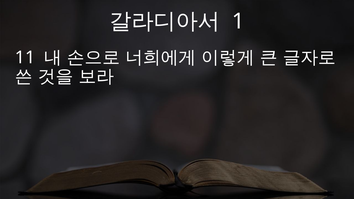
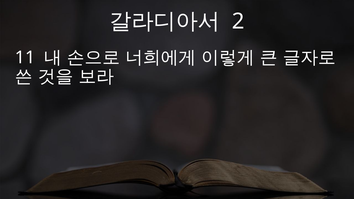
1: 1 -> 2
